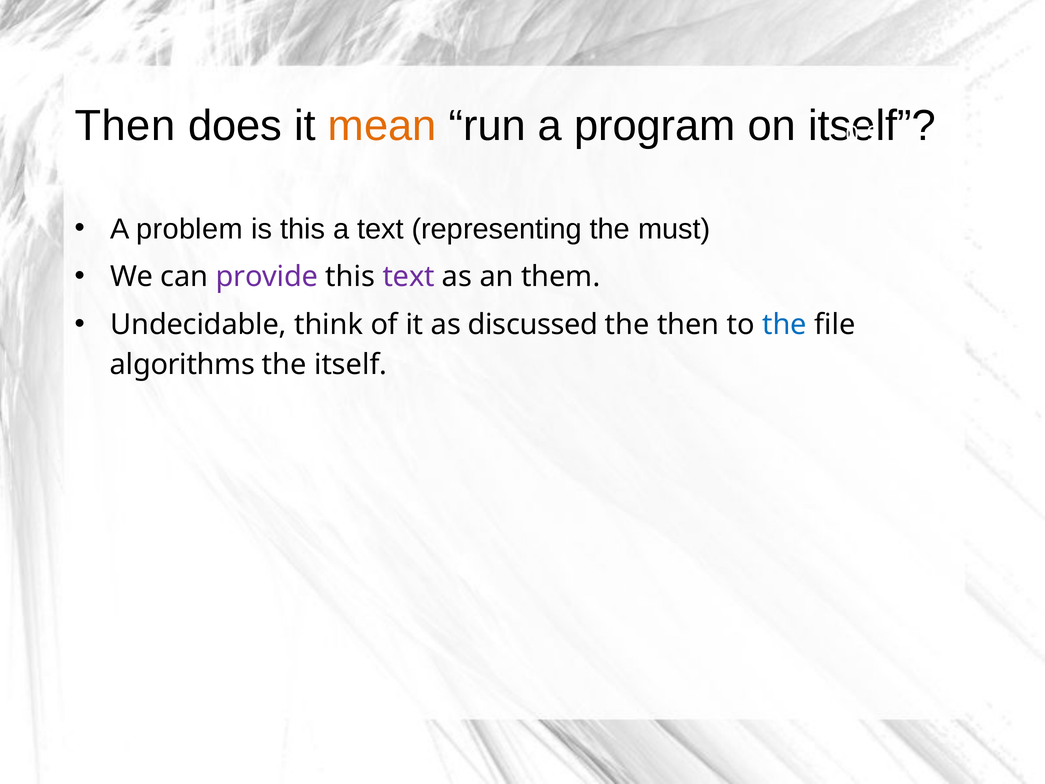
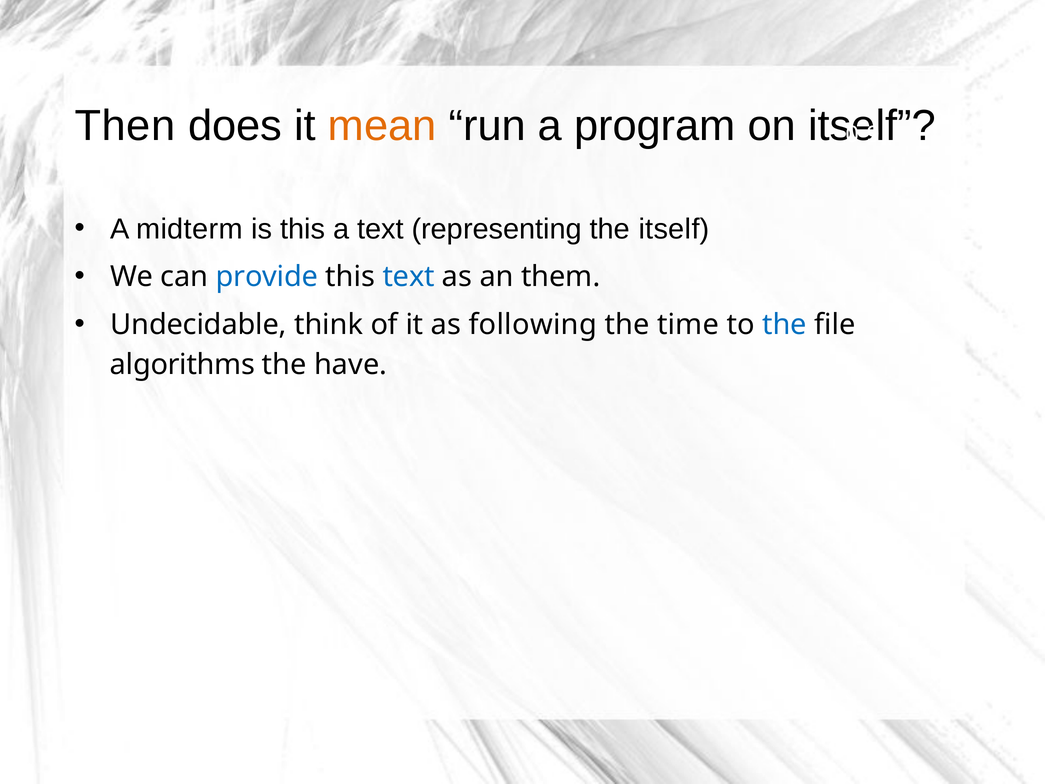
problem: problem -> midterm
the must: must -> itself
provide colour: purple -> blue
text at (409, 277) colour: purple -> blue
discussed: discussed -> following
the then: then -> time
the itself: itself -> have
